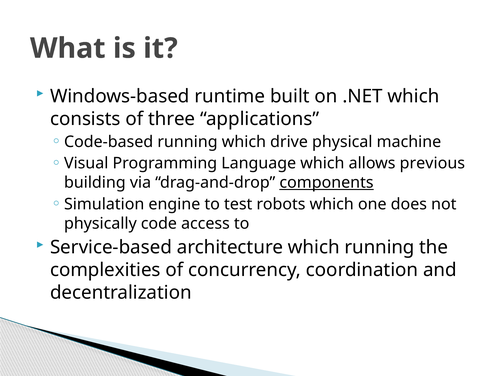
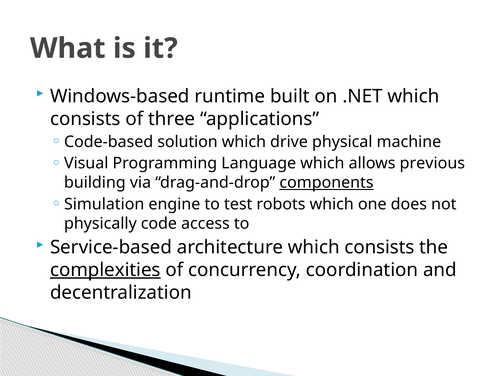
Code-based running: running -> solution
architecture which running: running -> consists
complexities underline: none -> present
